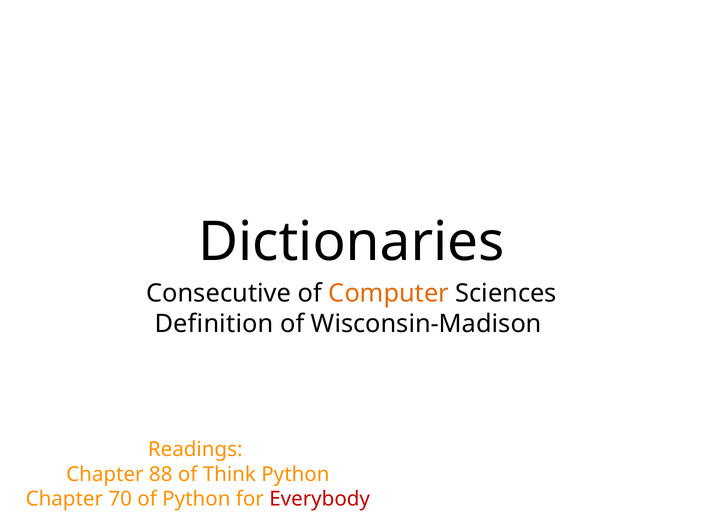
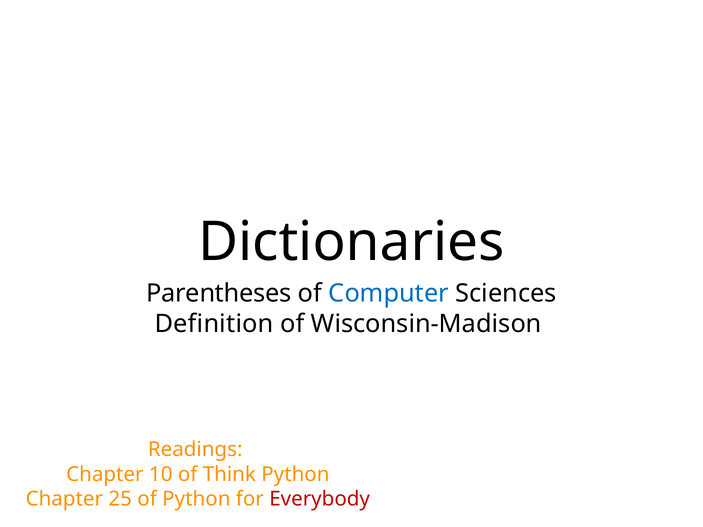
Consecutive: Consecutive -> Parentheses
Computer colour: orange -> blue
88: 88 -> 10
70: 70 -> 25
